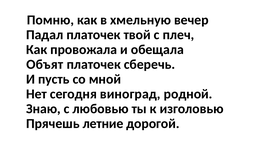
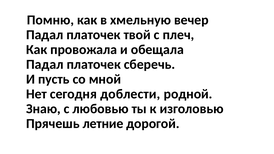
Объят at (45, 64): Объят -> Падал
виноград: виноград -> доблести
